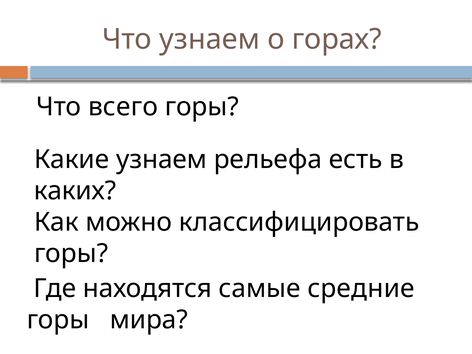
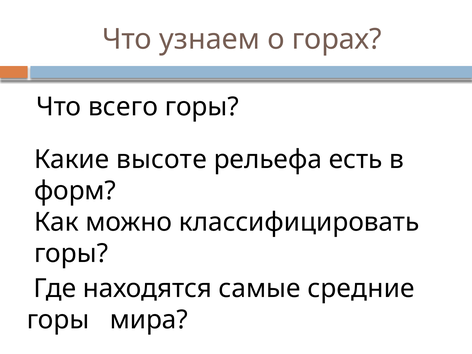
Какие узнаем: узнаем -> высоте
каких: каких -> форм
